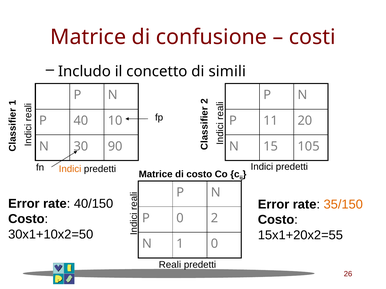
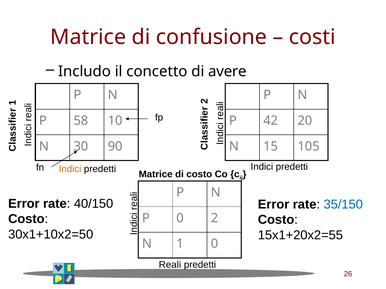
simili: simili -> avere
40: 40 -> 58
11: 11 -> 42
35/150 colour: orange -> blue
